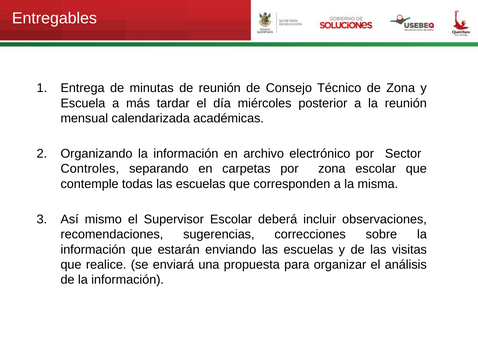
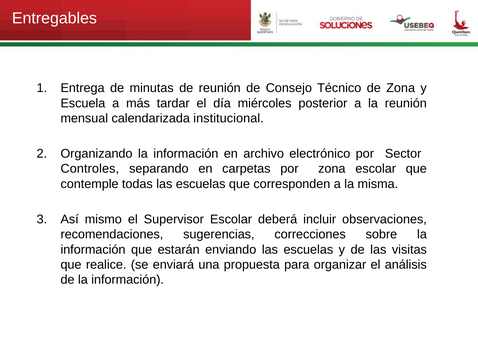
académicas: académicas -> institucional
